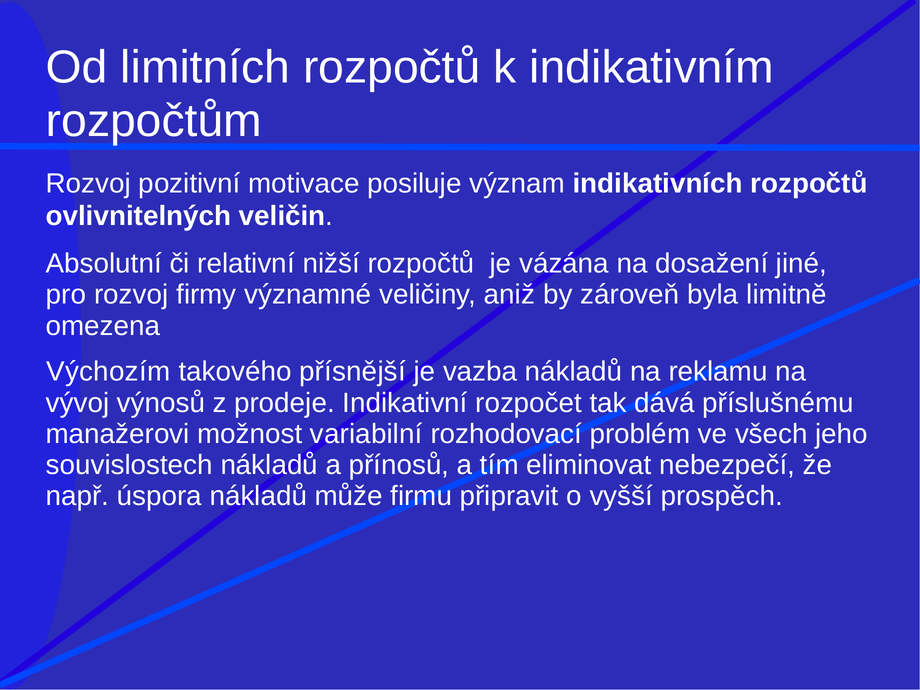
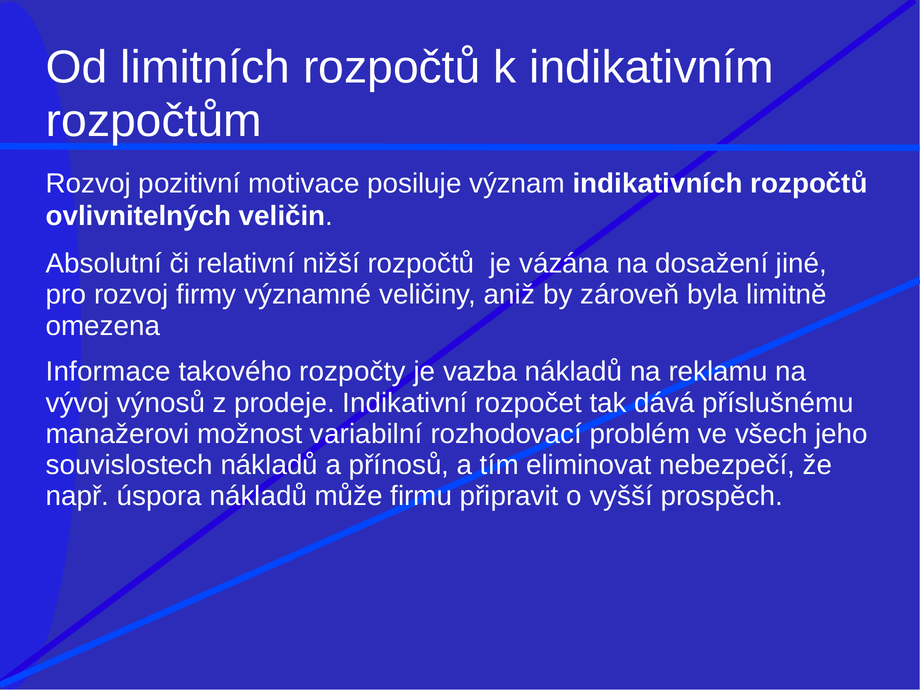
Výchozím: Výchozím -> Informace
přísnější: přísnější -> rozpočty
